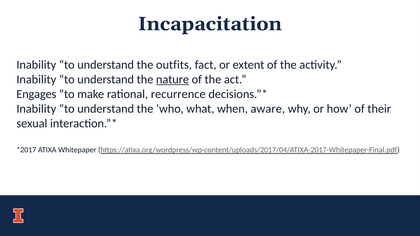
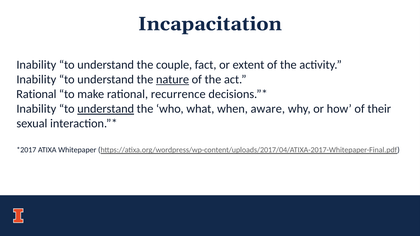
outfits: outfits -> couple
Engages at (36, 94): Engages -> Rational
understand at (106, 109) underline: none -> present
